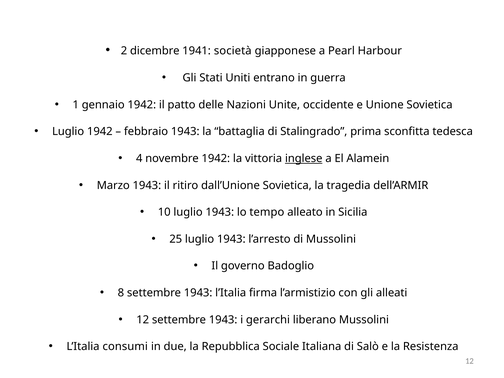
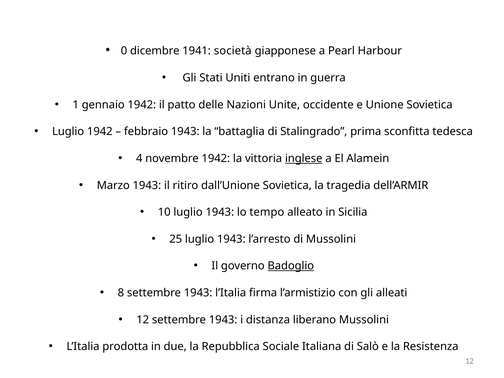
2: 2 -> 0
Badoglio underline: none -> present
gerarchi: gerarchi -> distanza
consumi: consumi -> prodotta
